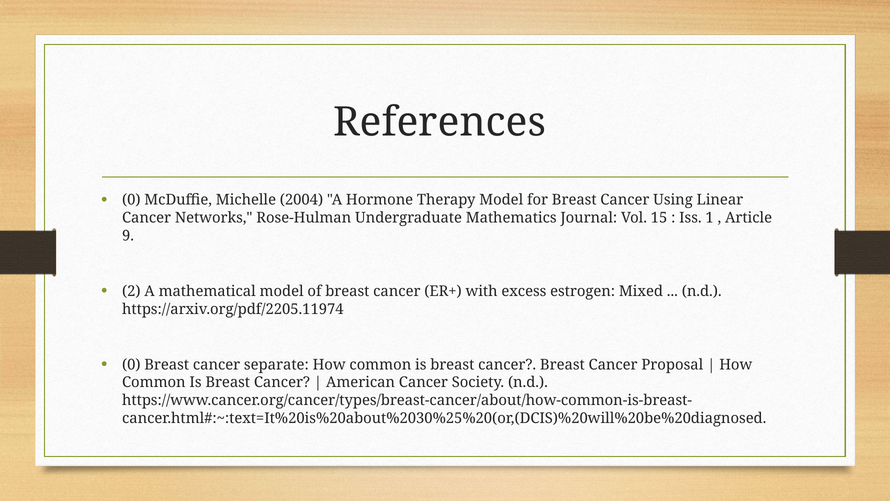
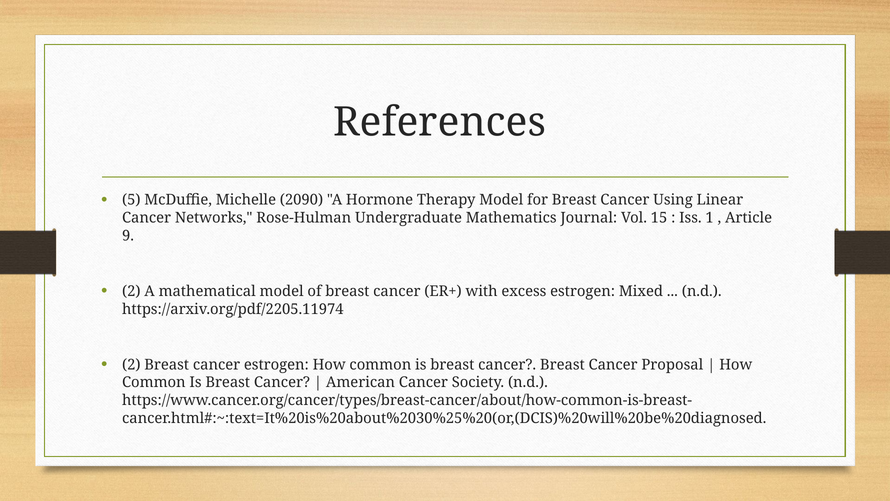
0 at (131, 200): 0 -> 5
2004: 2004 -> 2090
0 at (131, 365): 0 -> 2
cancer separate: separate -> estrogen
